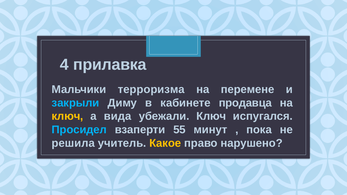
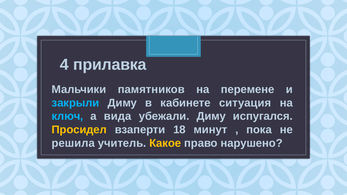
терроризма: терроризма -> памятников
продавца: продавца -> ситуация
ключ at (68, 116) colour: yellow -> light blue
убежали Ключ: Ключ -> Диму
Просидел colour: light blue -> yellow
55: 55 -> 18
